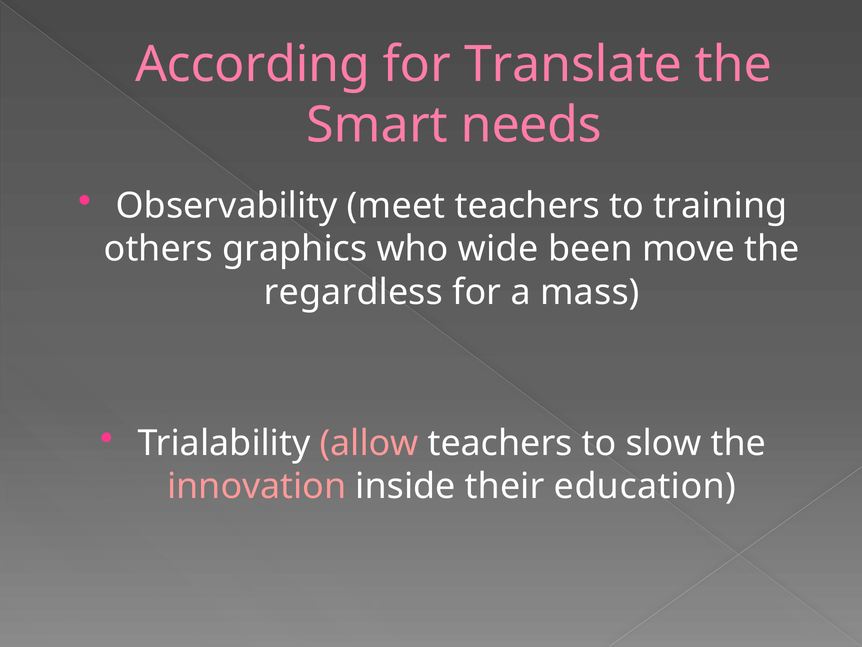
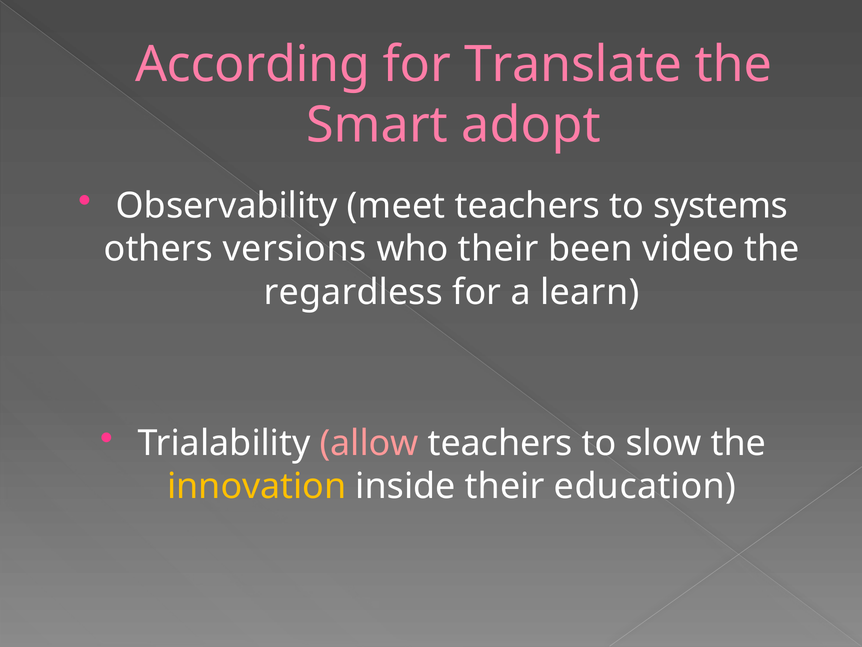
needs: needs -> adopt
training: training -> systems
graphics: graphics -> versions
who wide: wide -> their
move: move -> video
mass: mass -> learn
innovation colour: pink -> yellow
